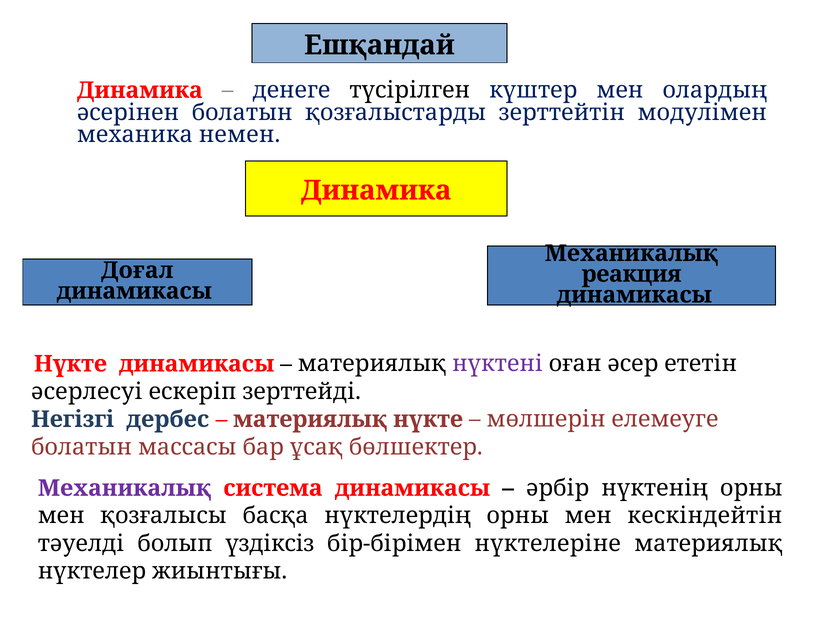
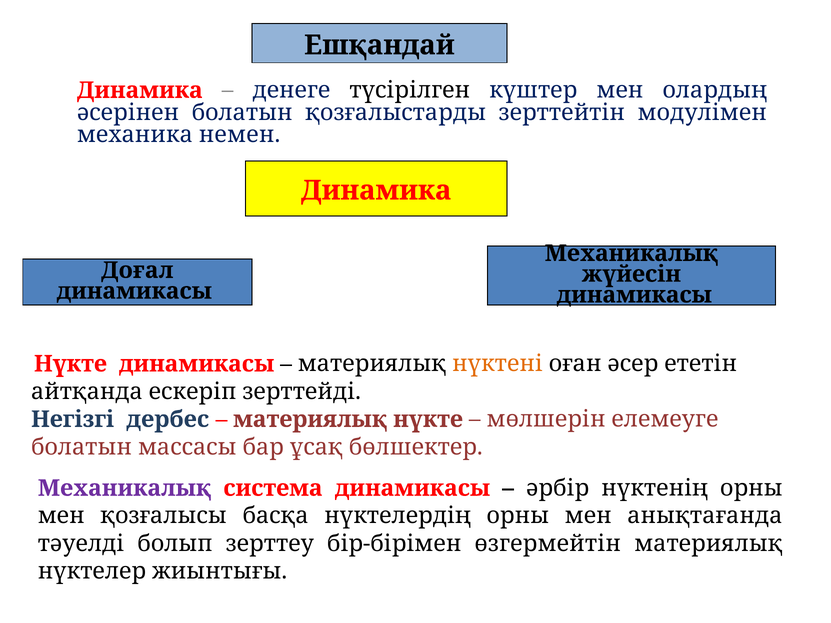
реакция: реакция -> жүйесін
нүктені colour: purple -> orange
әсерлесуі: әсерлесуі -> айтқанда
кескіндейтін: кескіндейтін -> анықтағанда
үздіксіз: үздіксіз -> зерттеу
нүктелеріне: нүктелеріне -> өзгермейтін
